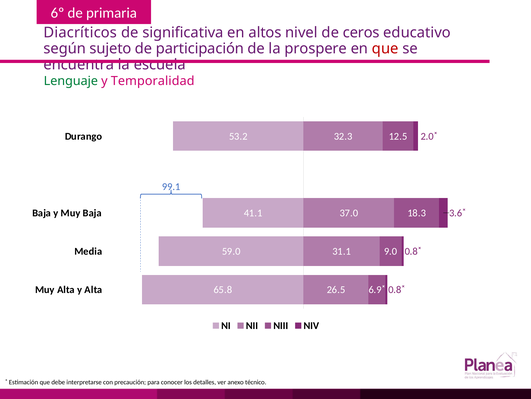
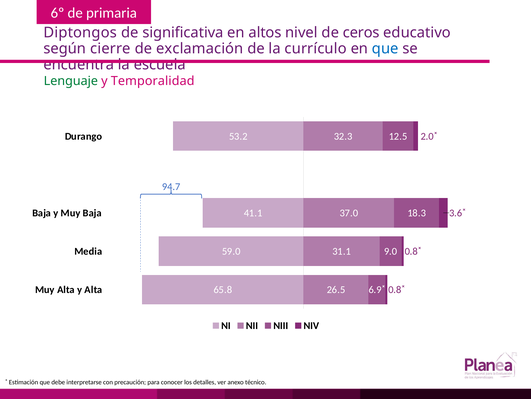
Diacríticos: Diacríticos -> Diptongos
sujeto: sujeto -> cierre
participación: participación -> exclamación
prospere: prospere -> currículo
que at (385, 49) colour: red -> blue
99.1: 99.1 -> 94.7
